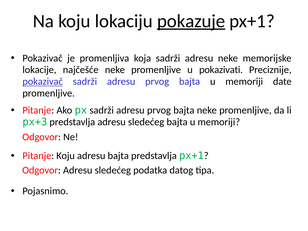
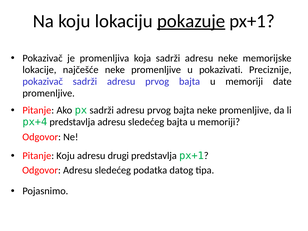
pokazivač at (43, 82) underline: present -> none
px+3: px+3 -> px+4
adresu bajta: bajta -> drugi
